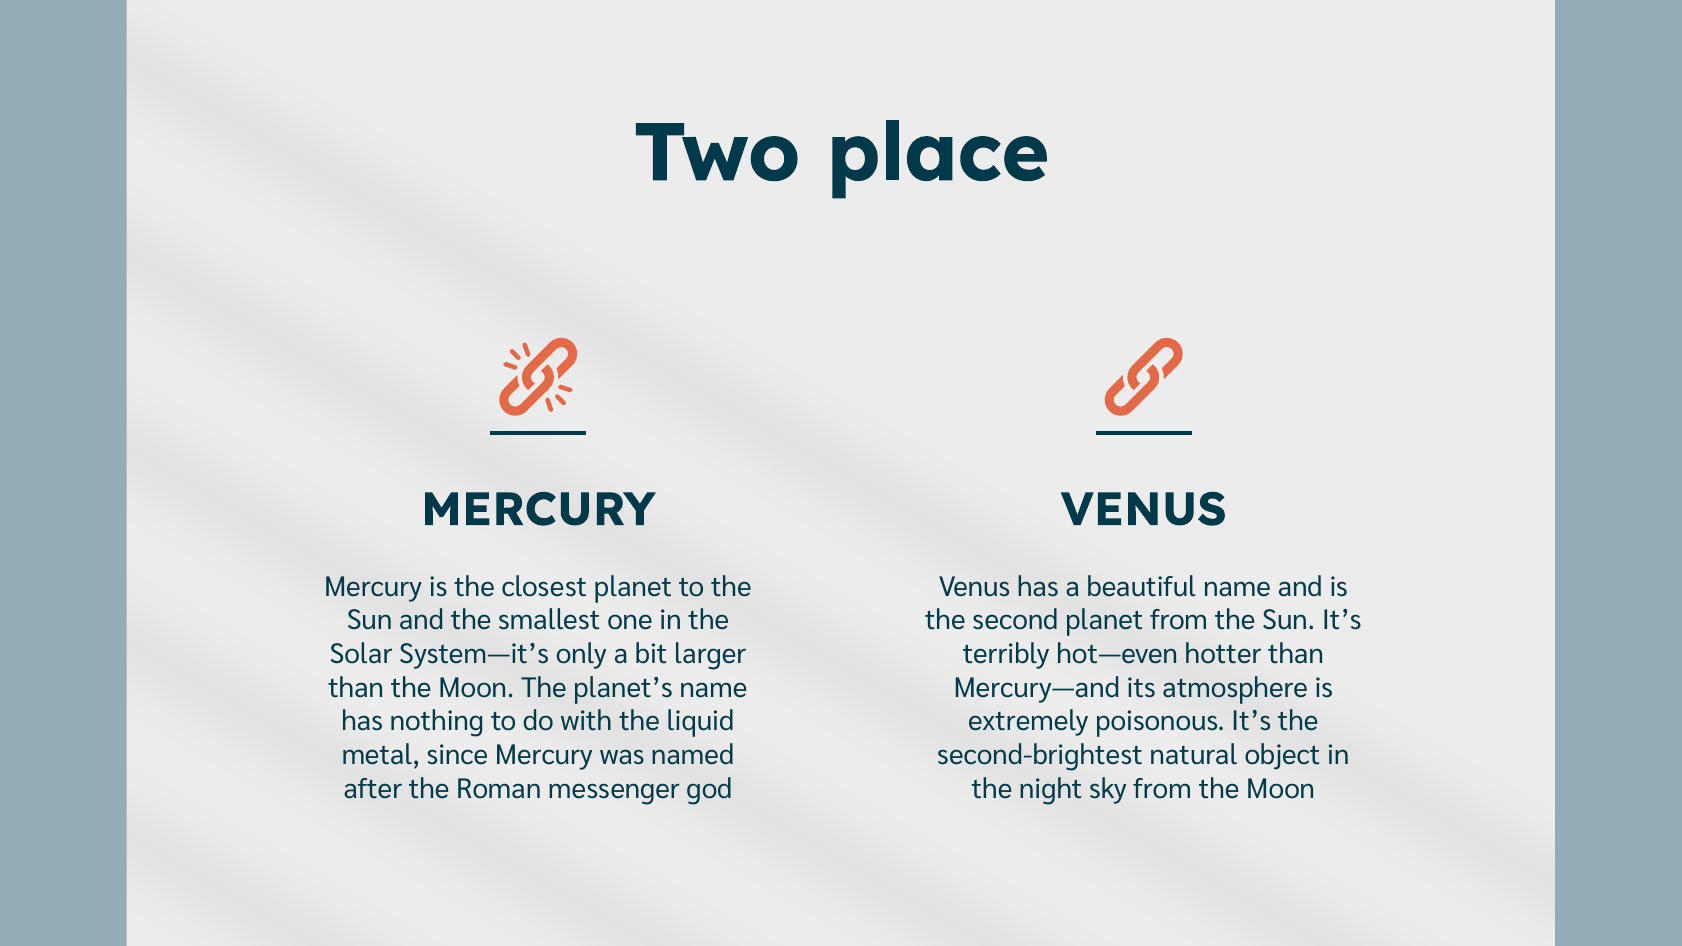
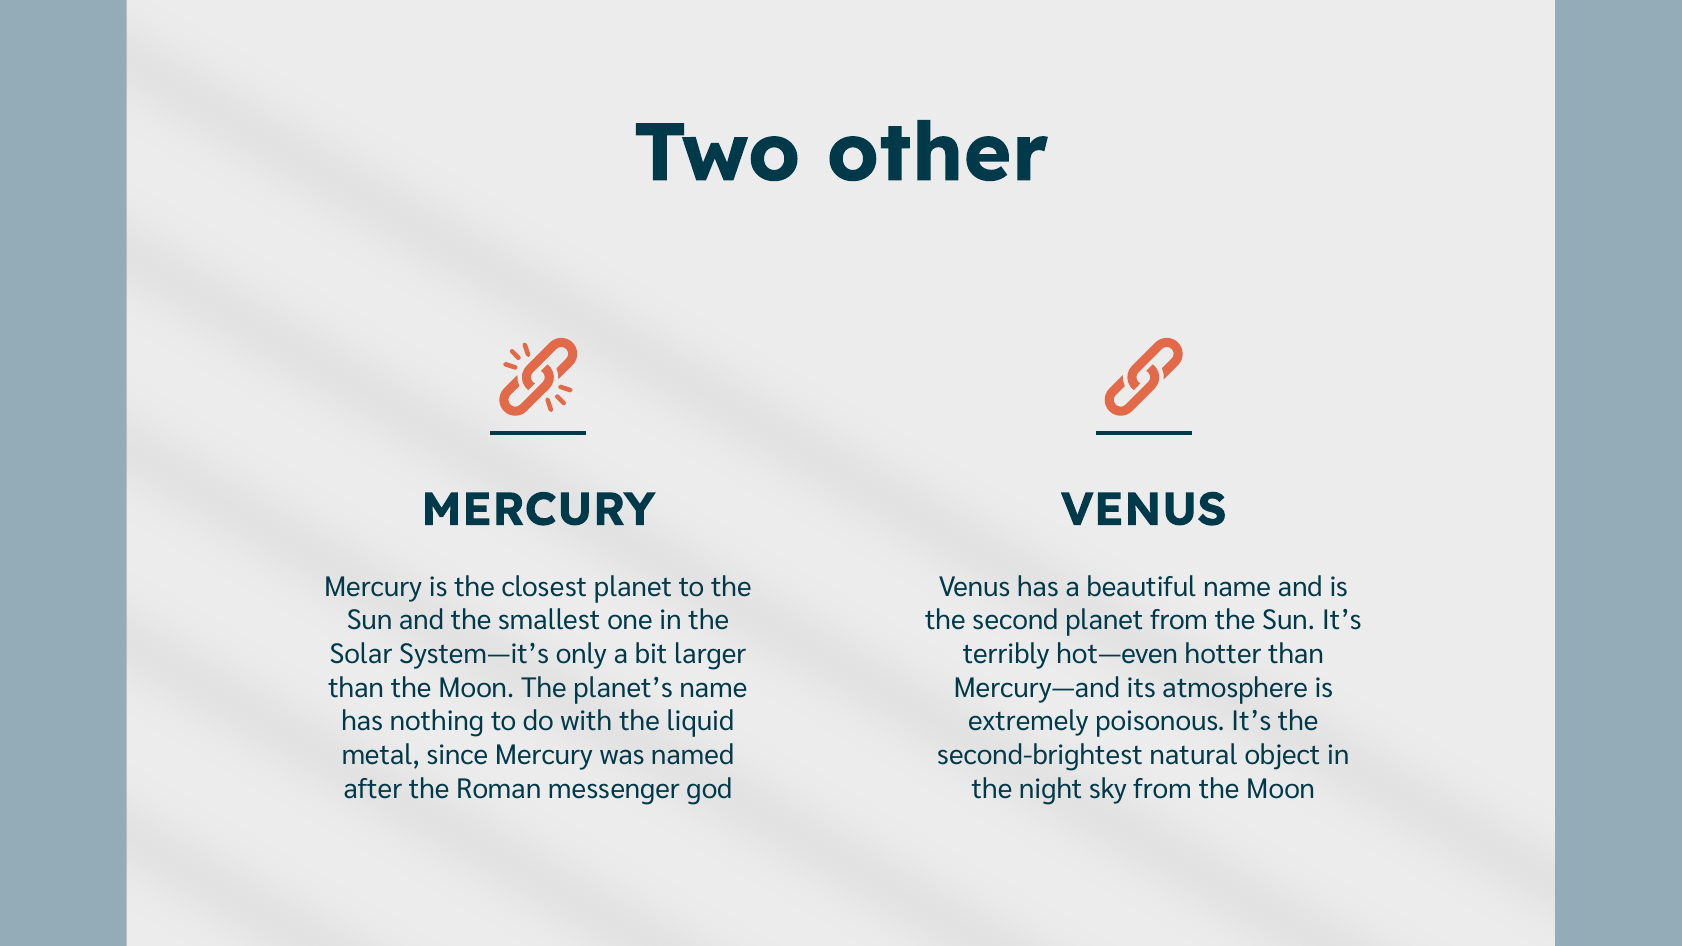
place: place -> other
